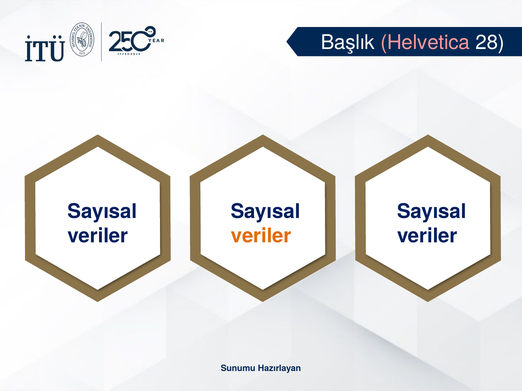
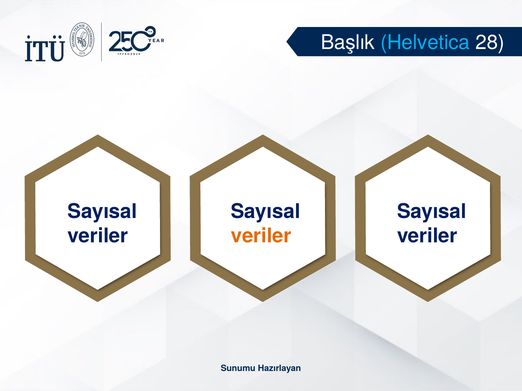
Helvetica colour: pink -> light blue
